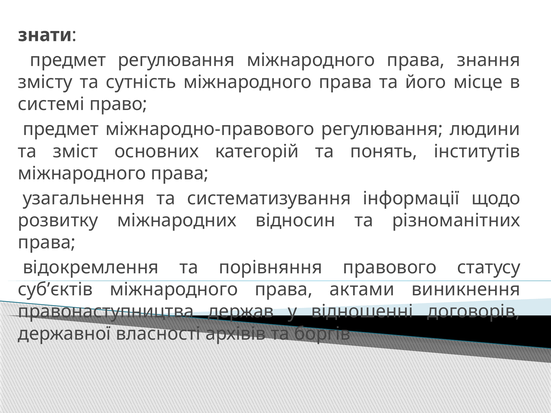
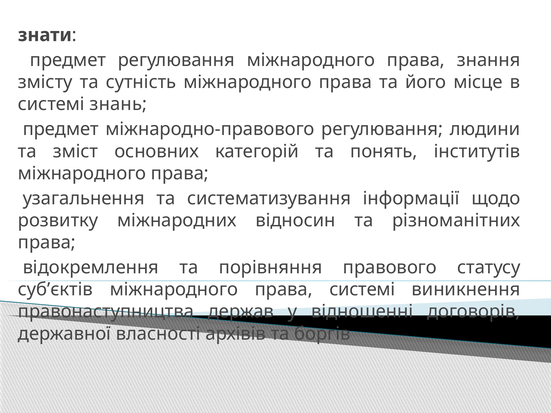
право: право -> знань
права актами: актами -> системі
